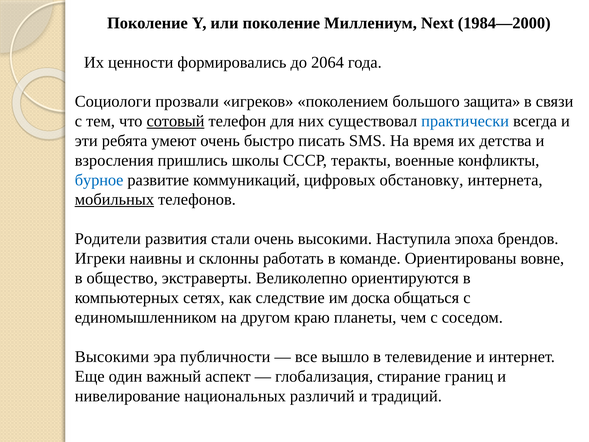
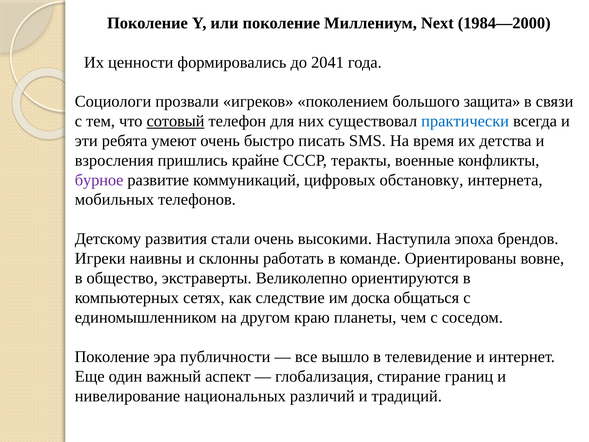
2064: 2064 -> 2041
школы: школы -> крайне
бурное colour: blue -> purple
мобильных underline: present -> none
Родители: Родители -> Детскому
Высокими at (112, 357): Высокими -> Поколение
